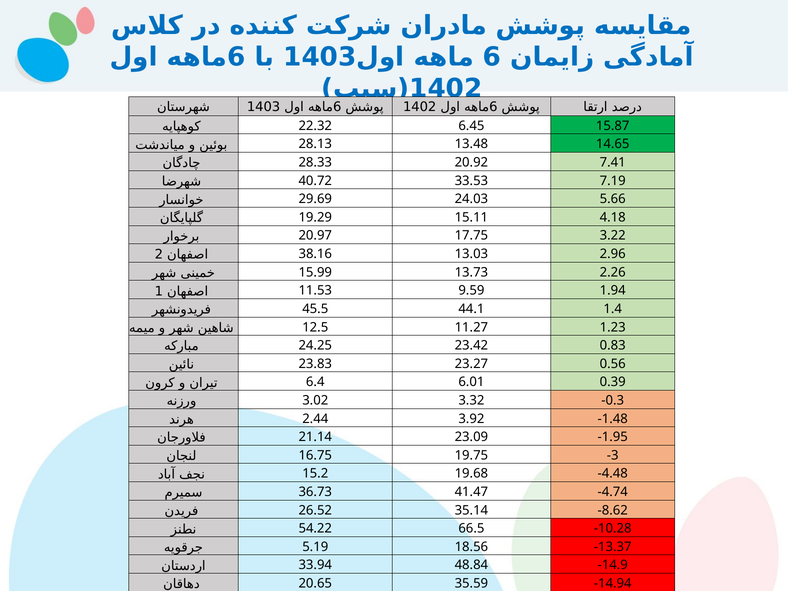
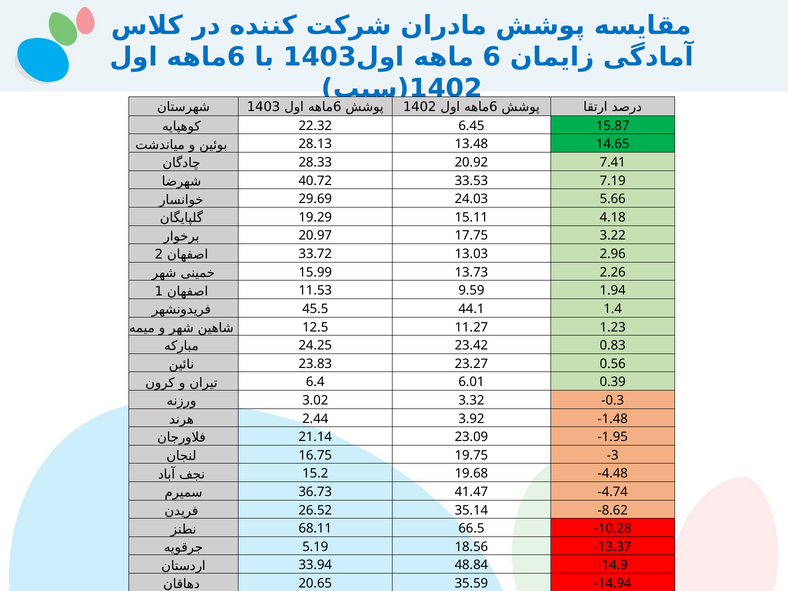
38.16: 38.16 -> 33.72
54.22: 54.22 -> 68.11
